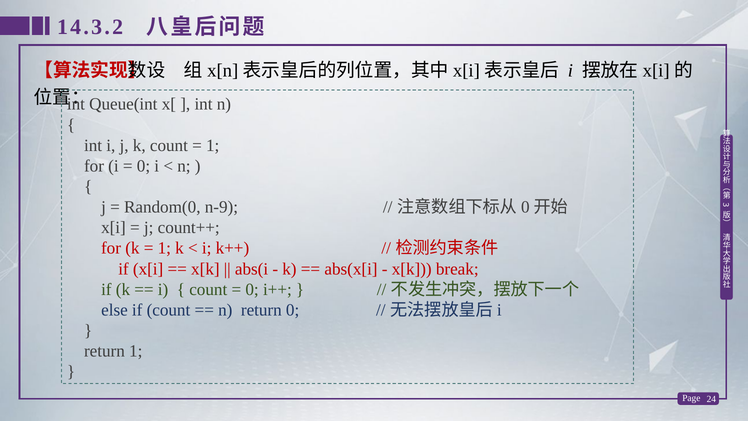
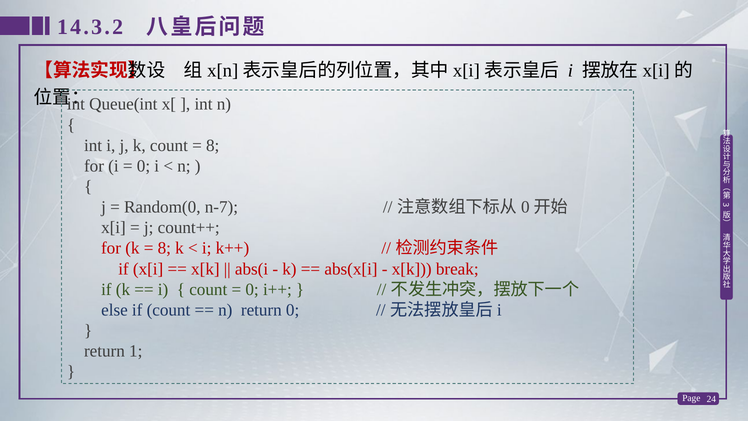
1 at (213, 145): 1 -> 8
n-9: n-9 -> n-7
1 at (164, 248): 1 -> 8
